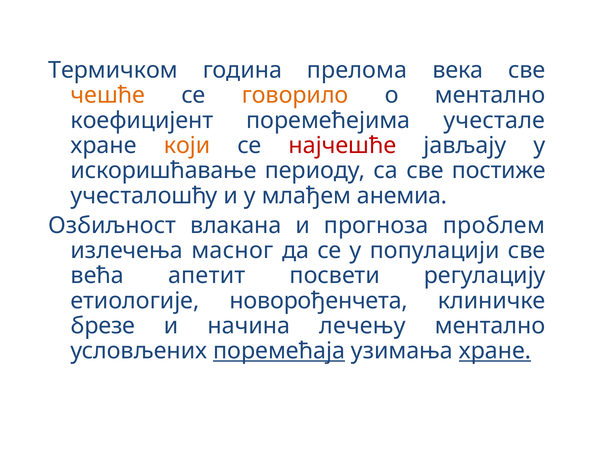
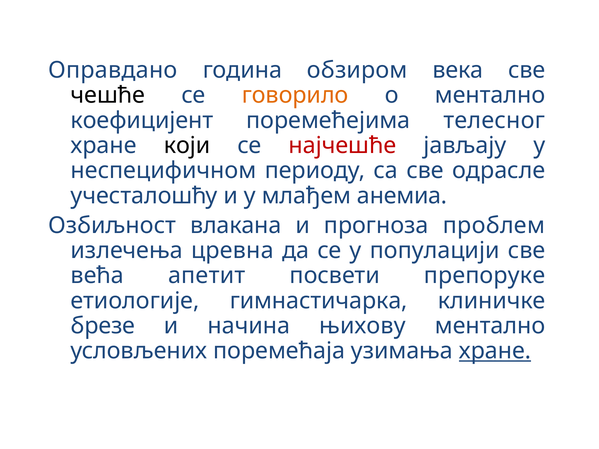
Термичком: Термичком -> Оправдано
прелома: прелома -> обзиром
чешће colour: orange -> black
учестале: учестале -> телесног
који colour: orange -> black
искоришћавање: искоришћавање -> неспецифичном
постиже: постиже -> одрасле
масног: масног -> цревна
регулацију: регулацију -> препоруке
новорођенчета: новорођенчета -> гимнастичарка
лечењу: лечењу -> њихову
поремећаја underline: present -> none
